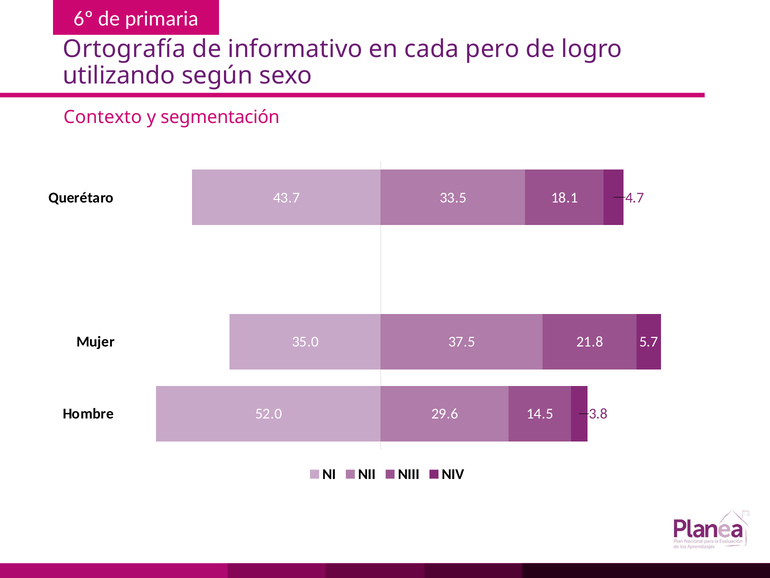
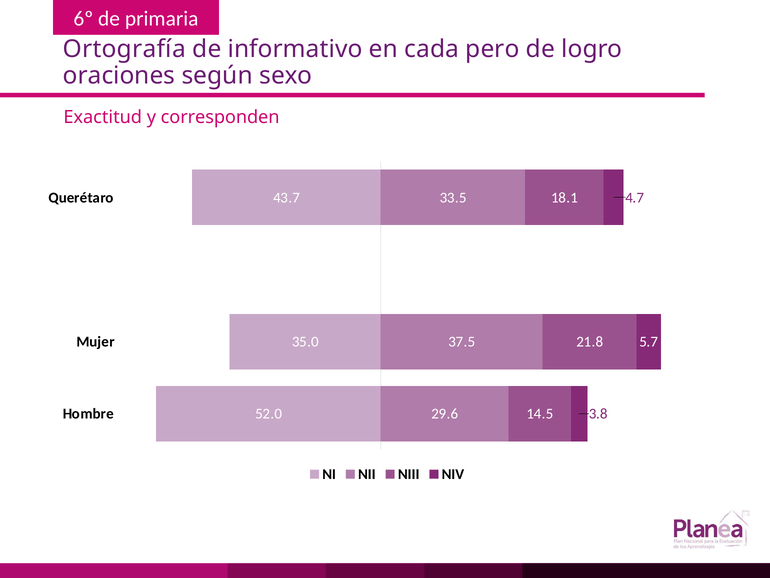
utilizando: utilizando -> oraciones
Contexto: Contexto -> Exactitud
segmentación: segmentación -> corresponden
